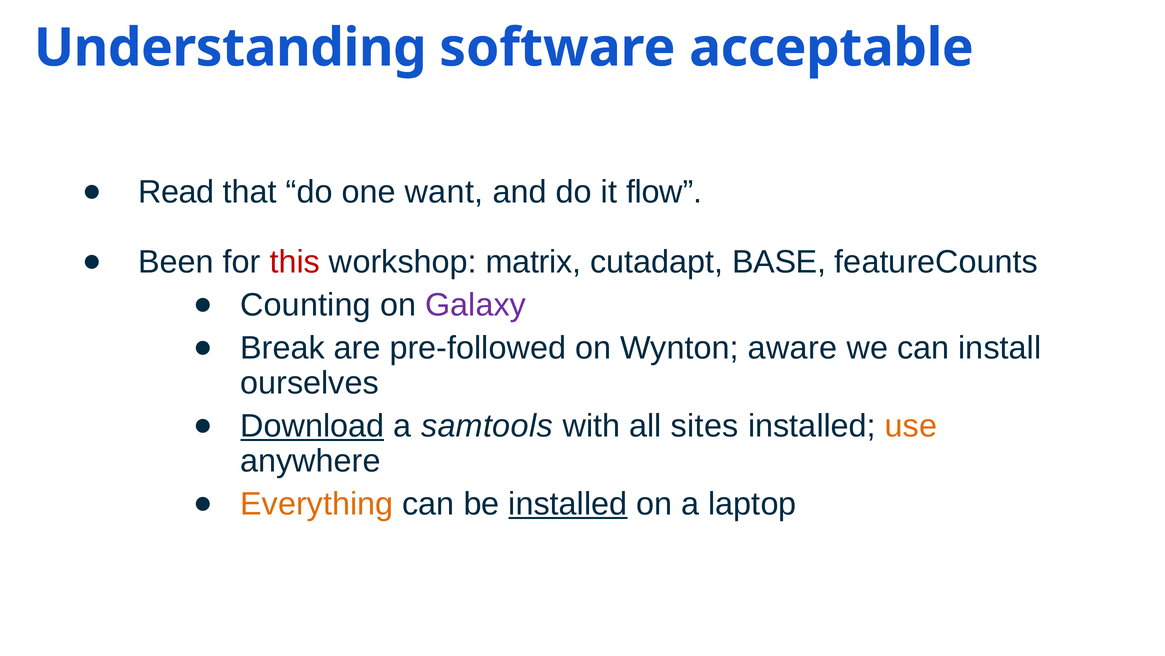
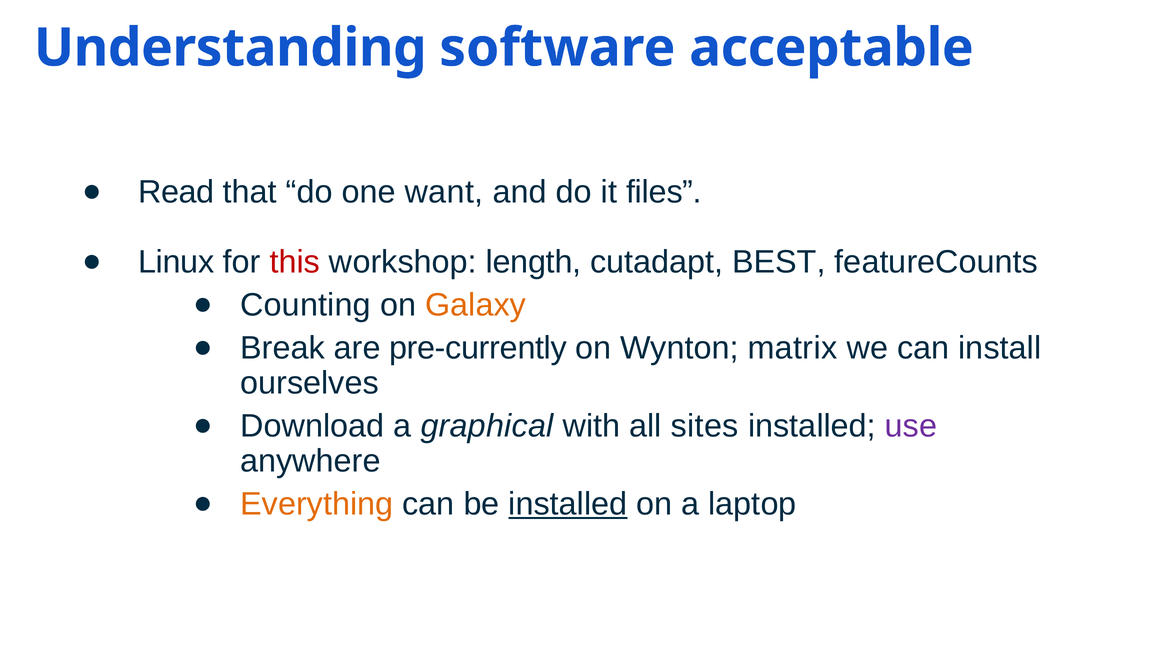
flow: flow -> files
Been: Been -> Linux
matrix: matrix -> length
BASE: BASE -> BEST
Galaxy colour: purple -> orange
pre-followed: pre-followed -> pre-currently
aware: aware -> matrix
Download underline: present -> none
samtools: samtools -> graphical
use colour: orange -> purple
